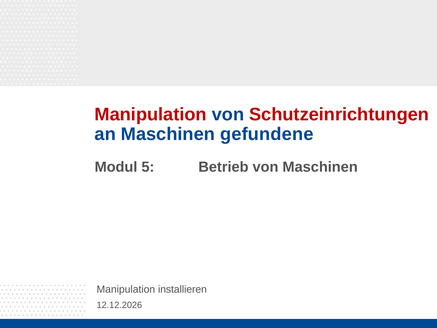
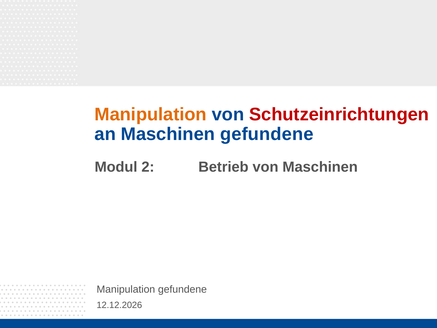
Manipulation at (151, 114) colour: red -> orange
5: 5 -> 2
Manipulation installieren: installieren -> gefundene
